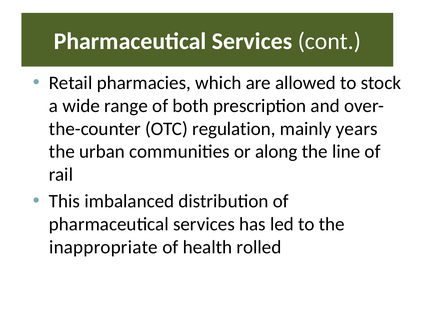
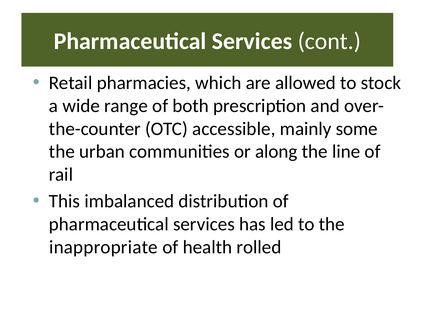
regulation: regulation -> accessible
years: years -> some
